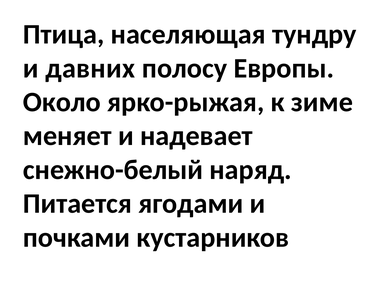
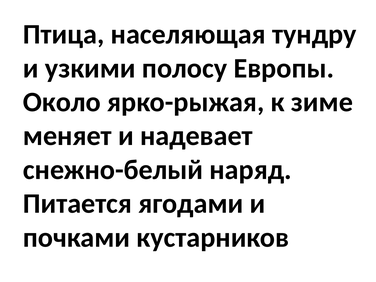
давних: давних -> узкими
